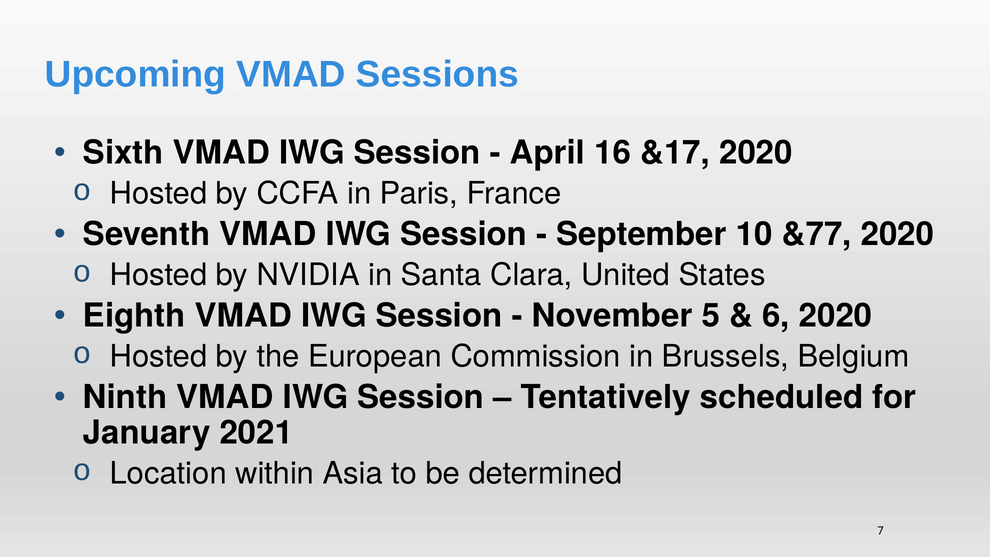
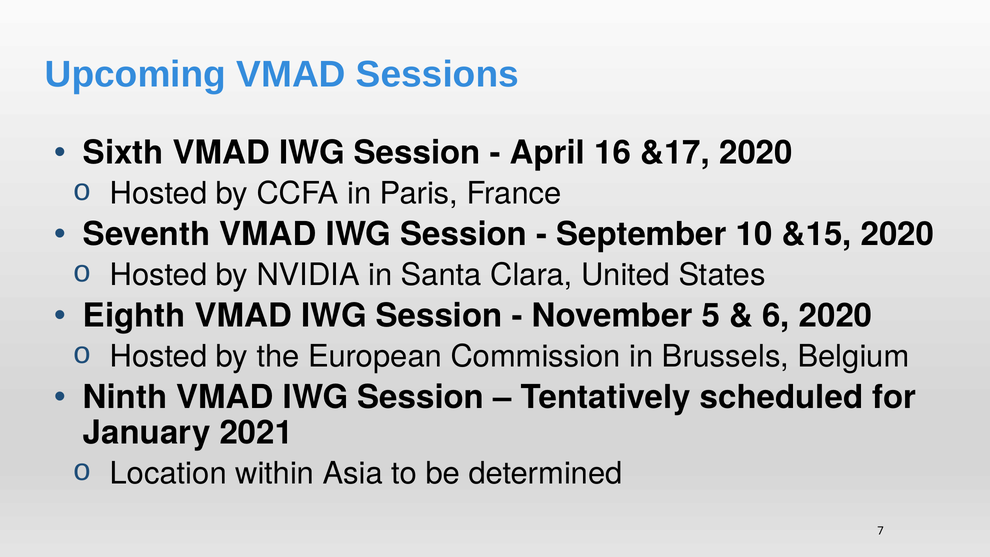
&77: &77 -> &15
